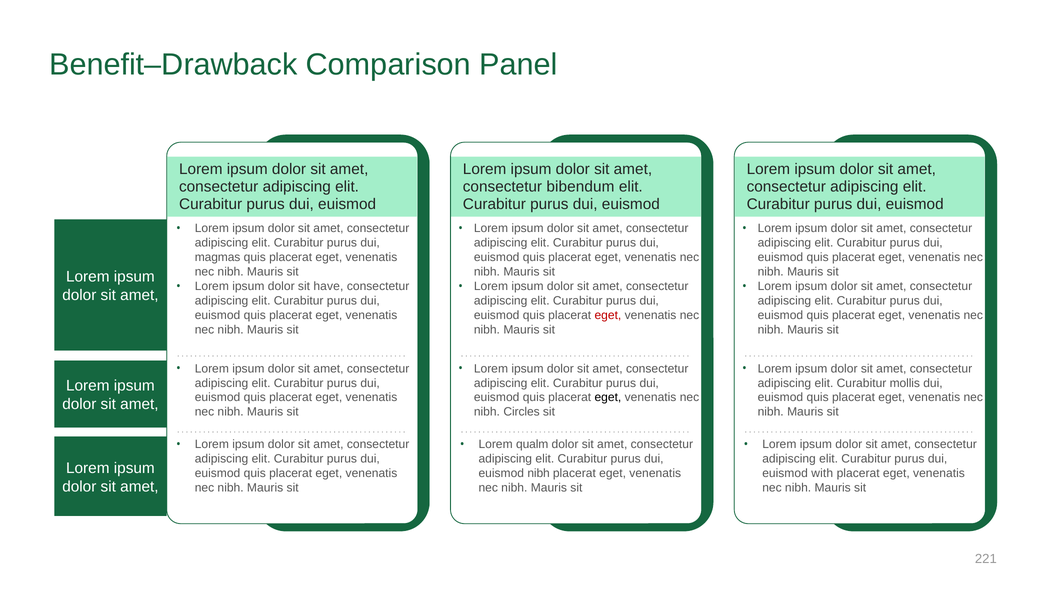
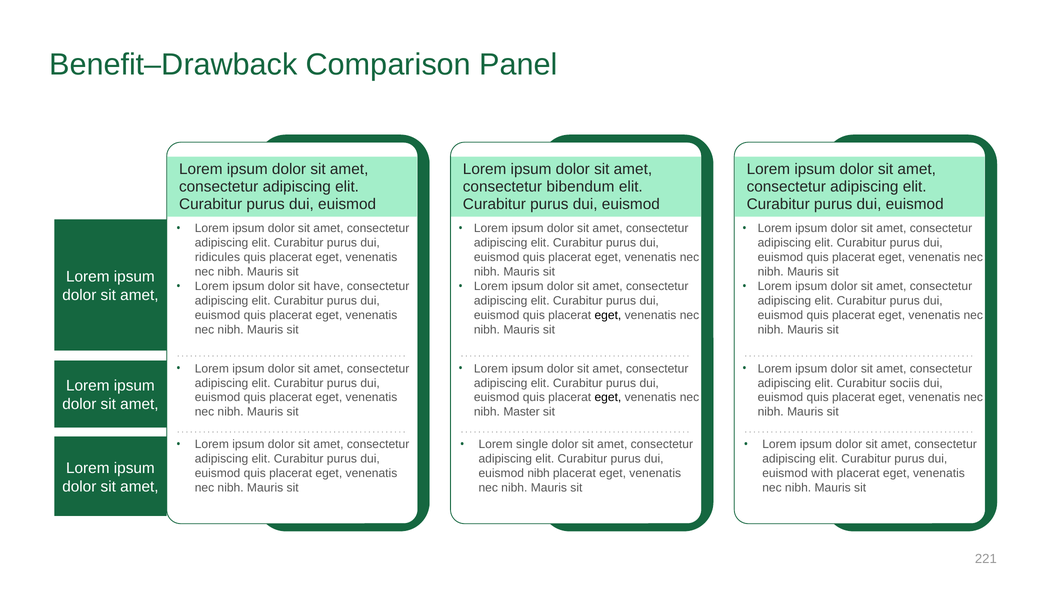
magmas: magmas -> ridicules
eget at (608, 315) colour: red -> black
mollis: mollis -> sociis
Circles: Circles -> Master
qualm: qualm -> single
